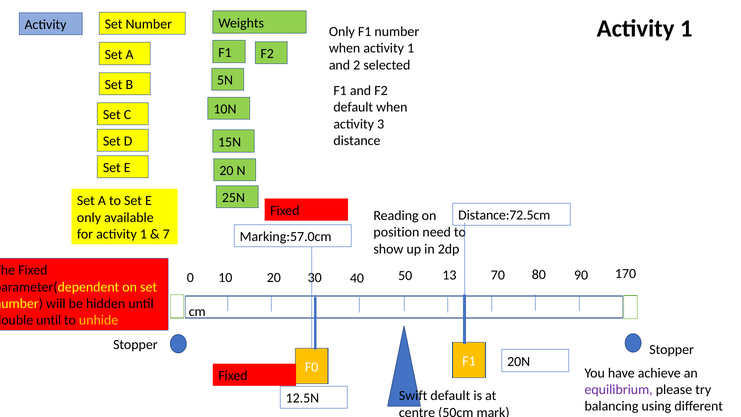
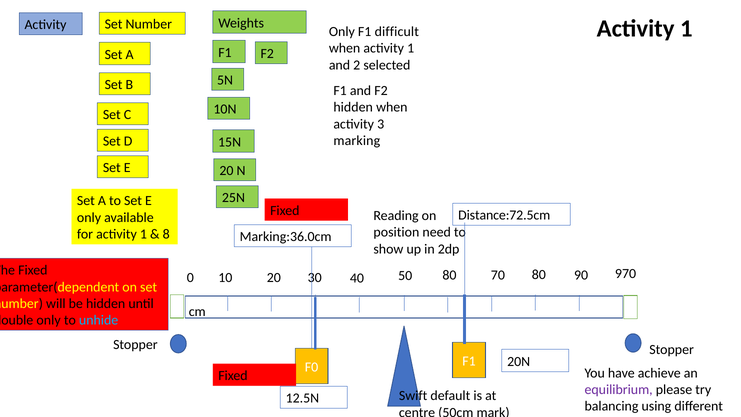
F1 number: number -> difficult
default at (353, 107): default -> hidden
distance: distance -> marking
7: 7 -> 8
Marking:57.0cm: Marking:57.0cm -> Marking:36.0cm
50 13: 13 -> 80
170: 170 -> 970
until at (49, 320): until -> only
unhide colour: yellow -> light blue
